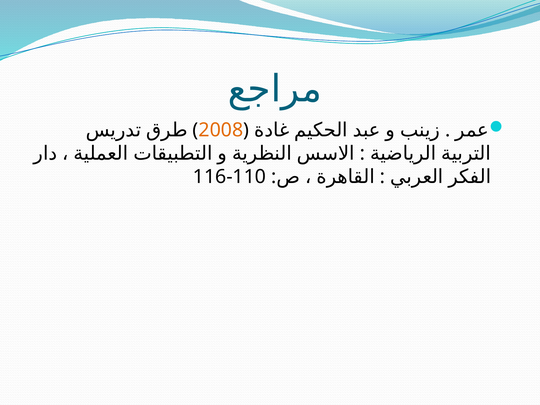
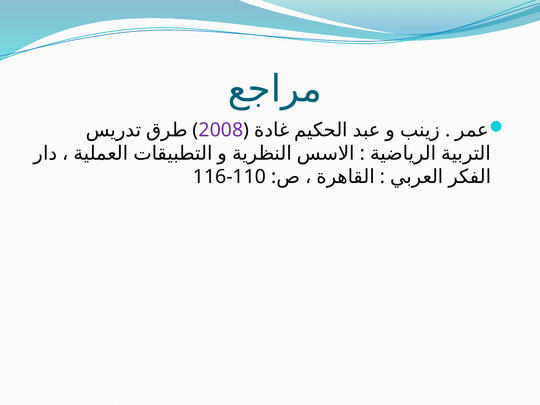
2008 colour: orange -> purple
